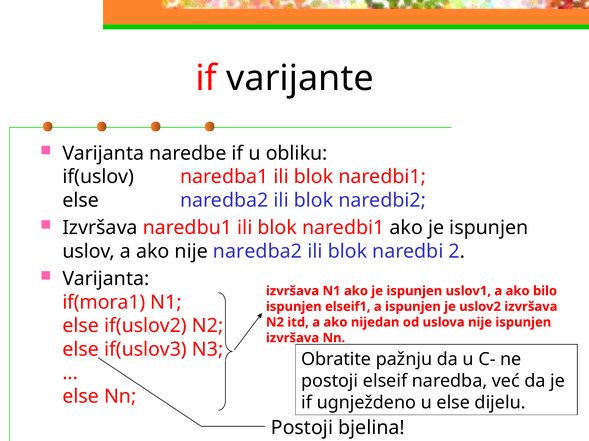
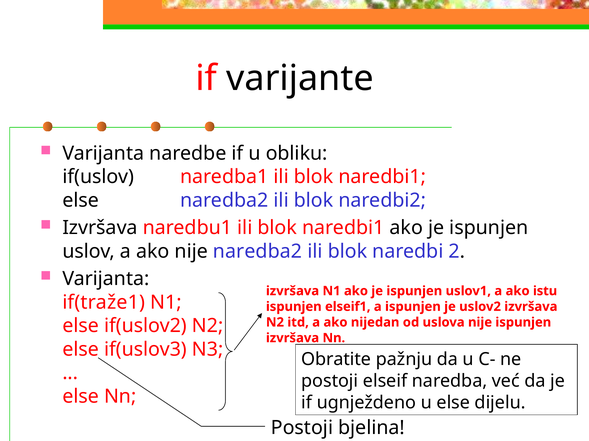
bilo: bilo -> istu
if(mora1: if(mora1 -> if(traže1
